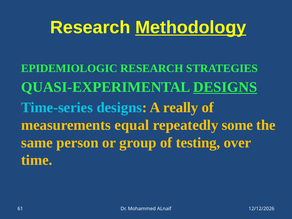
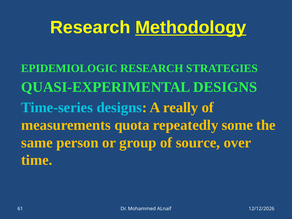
DESIGNS at (225, 87) underline: present -> none
equal: equal -> quota
testing: testing -> source
